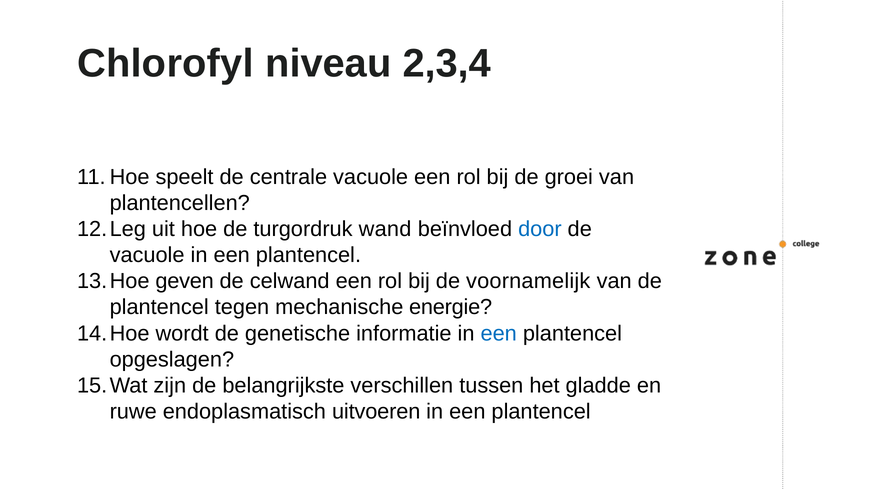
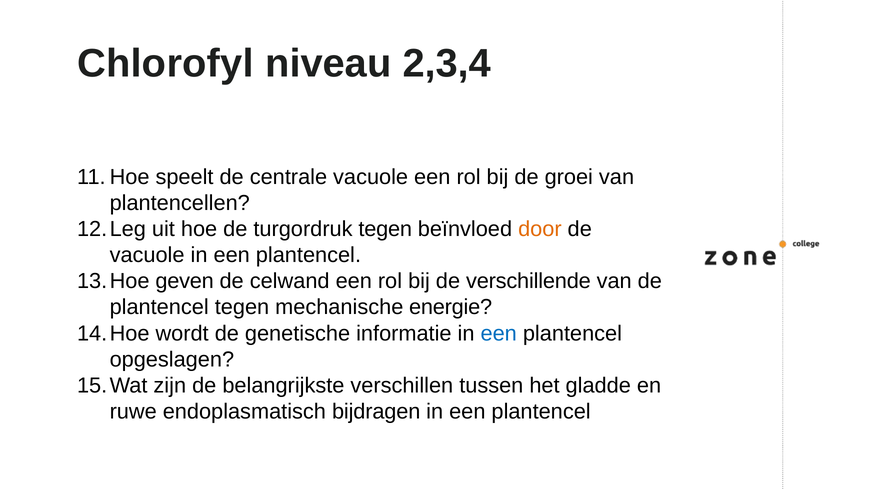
turgordruk wand: wand -> tegen
door colour: blue -> orange
voornamelijk: voornamelijk -> verschillende
uitvoeren: uitvoeren -> bijdragen
